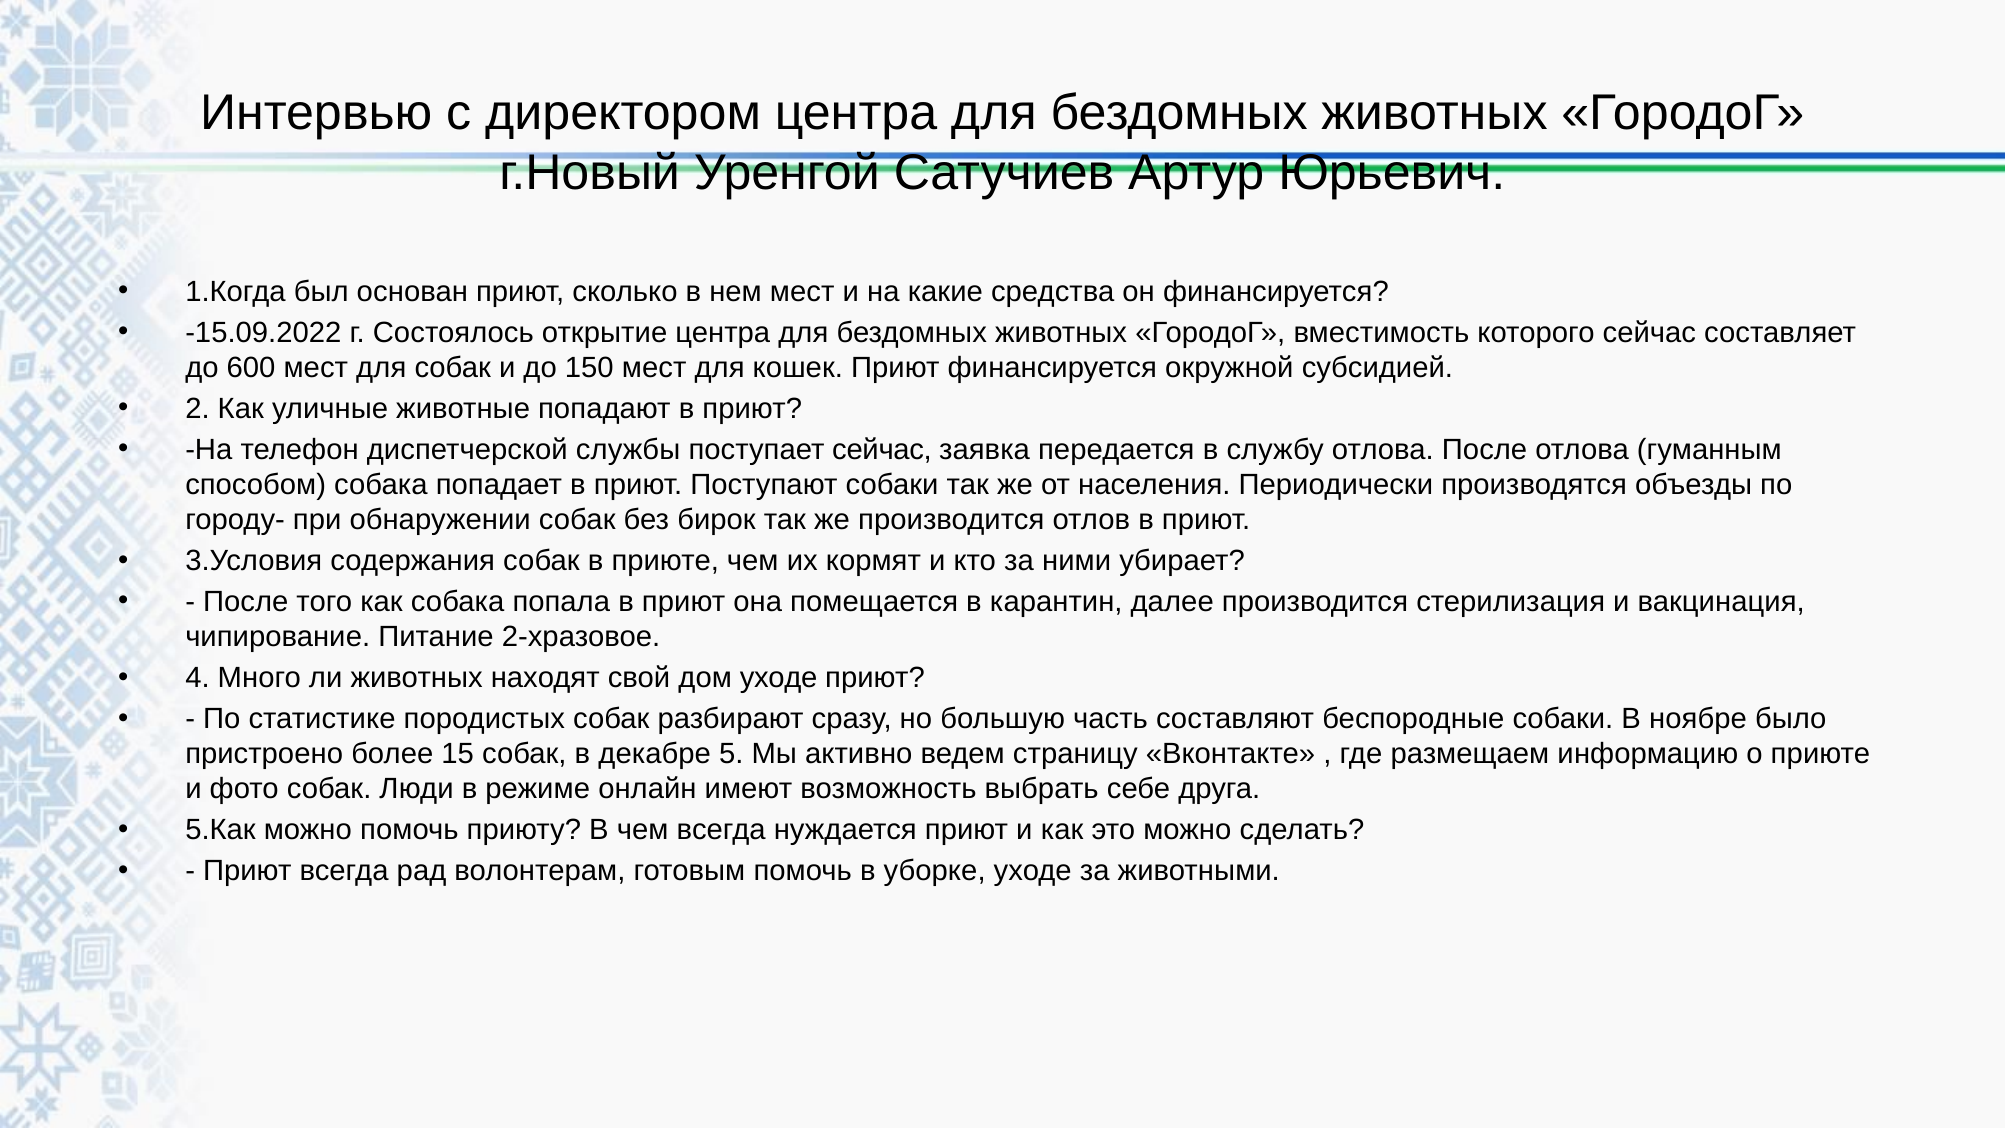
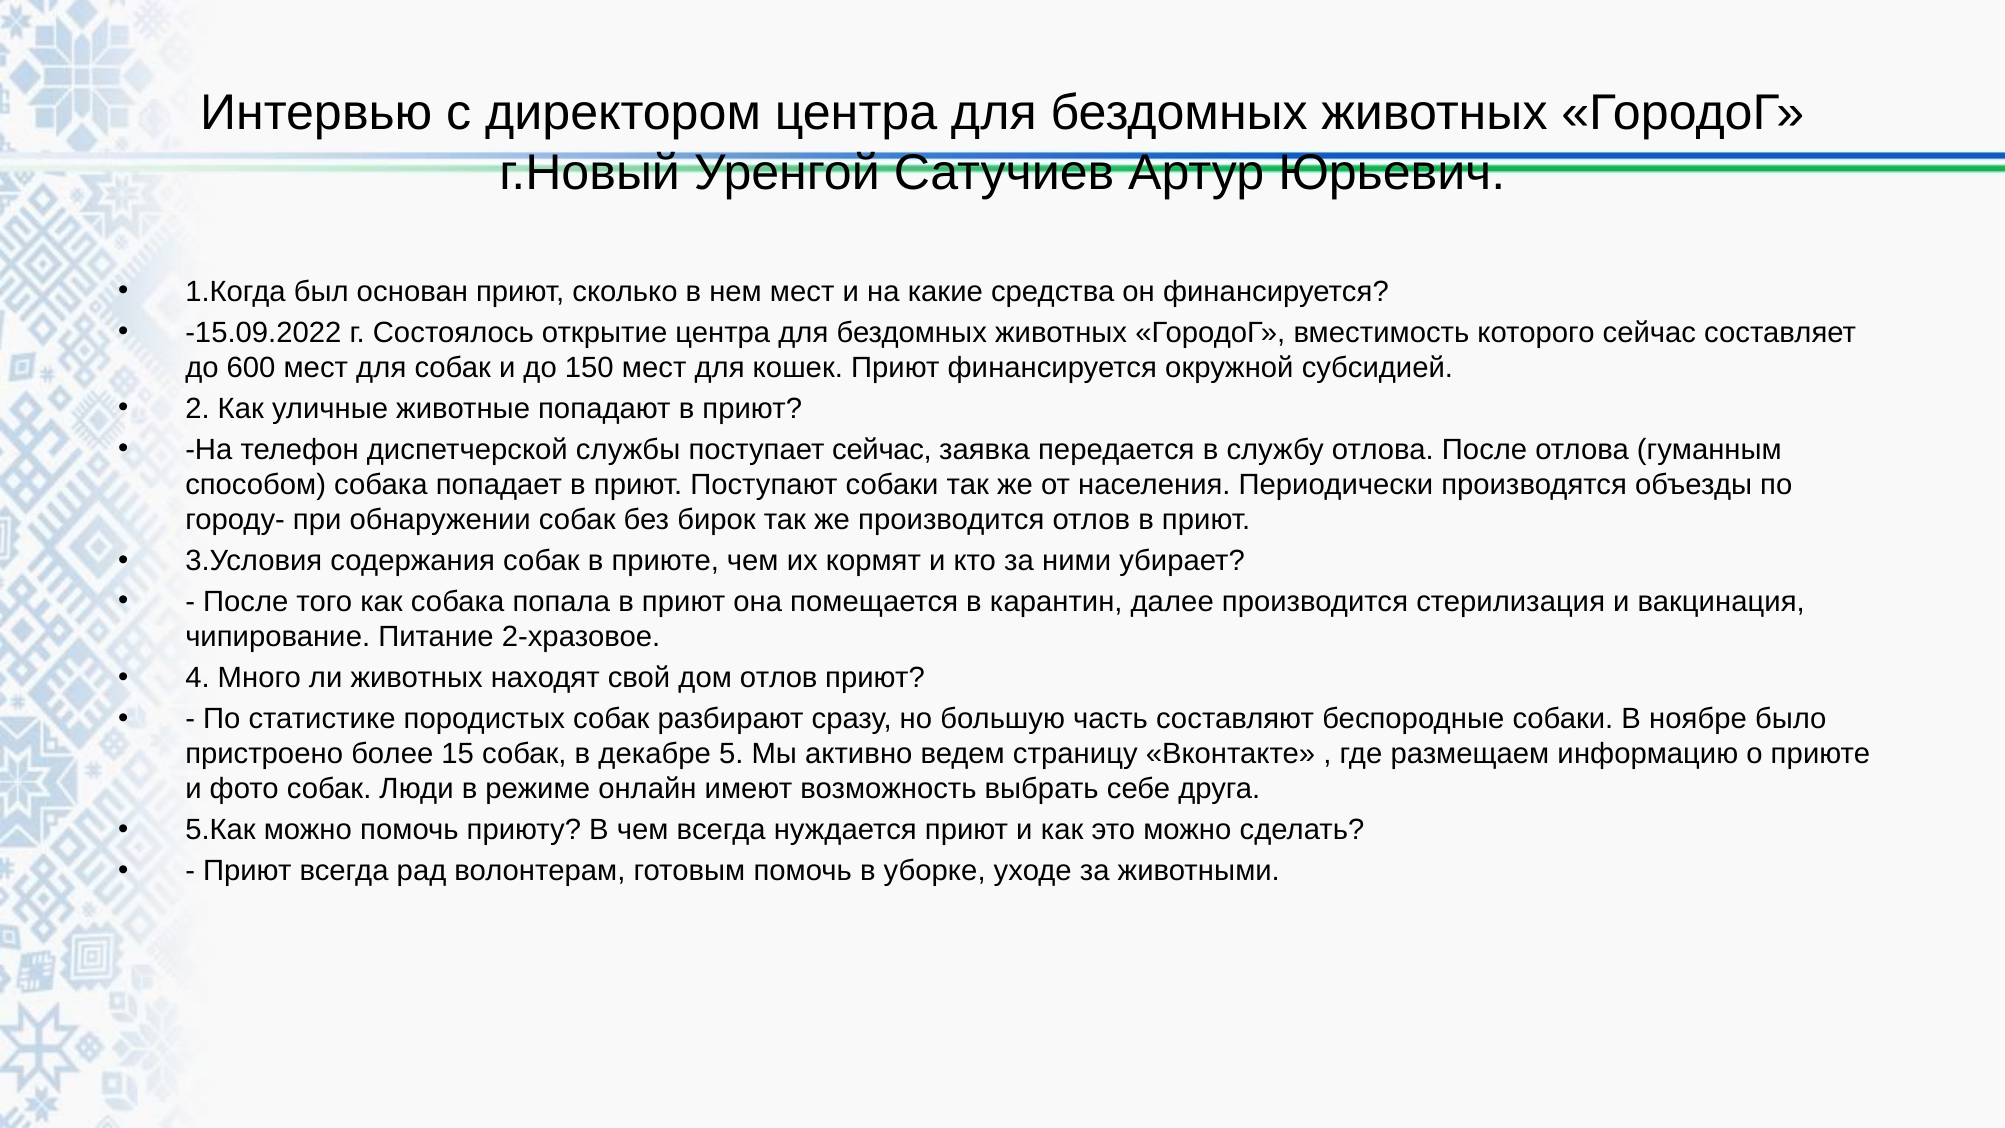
дом уходе: уходе -> отлов
